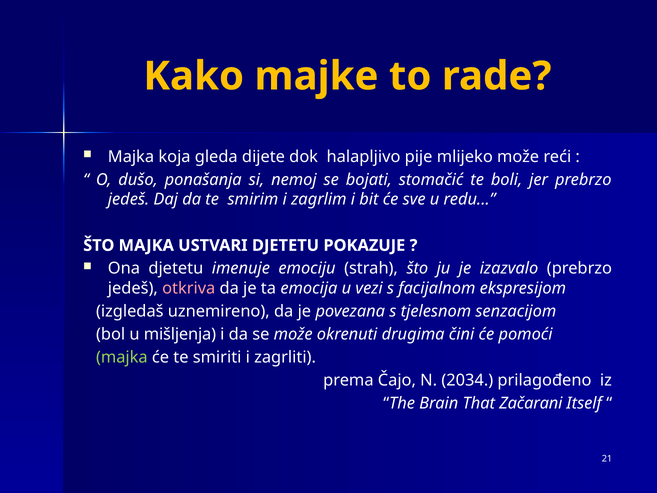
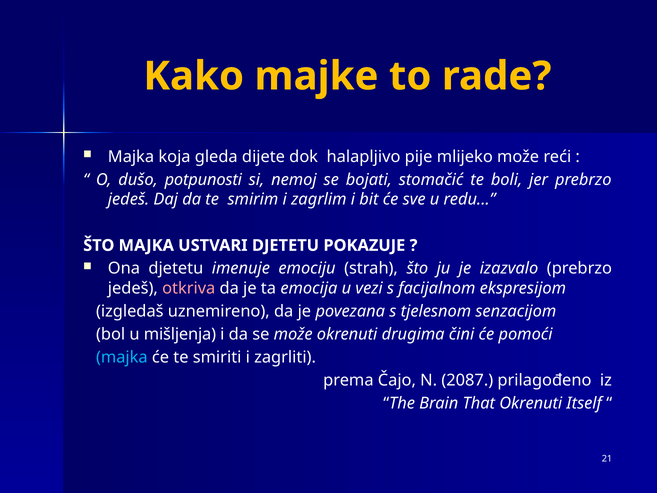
ponašanja: ponašanja -> potpunosti
majka at (122, 357) colour: light green -> light blue
2034: 2034 -> 2087
That Začarani: Začarani -> Okrenuti
